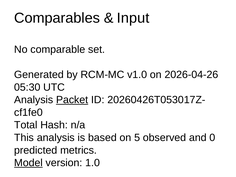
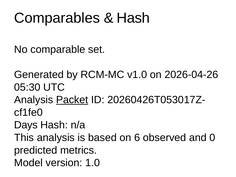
Input at (133, 18): Input -> Hash
Total: Total -> Days
5: 5 -> 6
Model underline: present -> none
